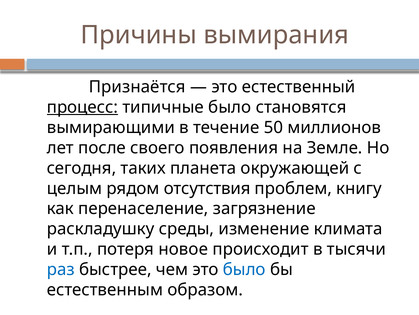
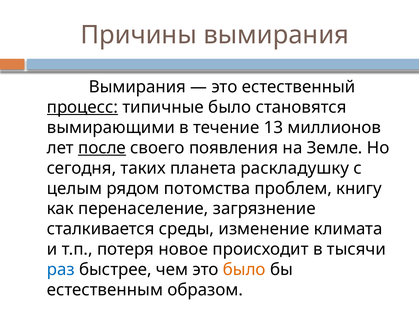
Признаётся at (137, 87): Признаётся -> Вымирания
50: 50 -> 13
после underline: none -> present
окружающей: окружающей -> раскладушку
отсутствия: отсутствия -> потомства
раскладушку: раскладушку -> сталкивается
было at (244, 269) colour: blue -> orange
